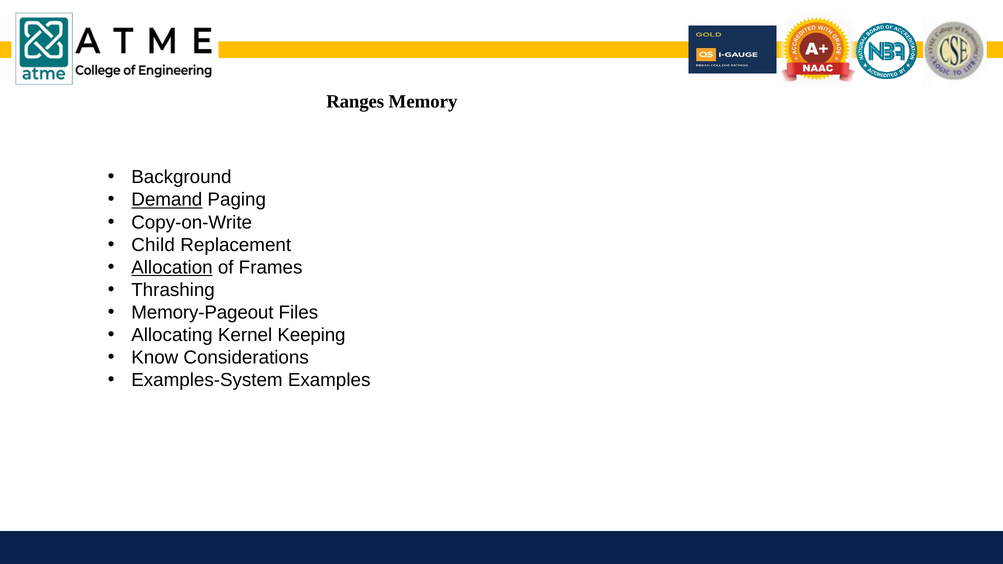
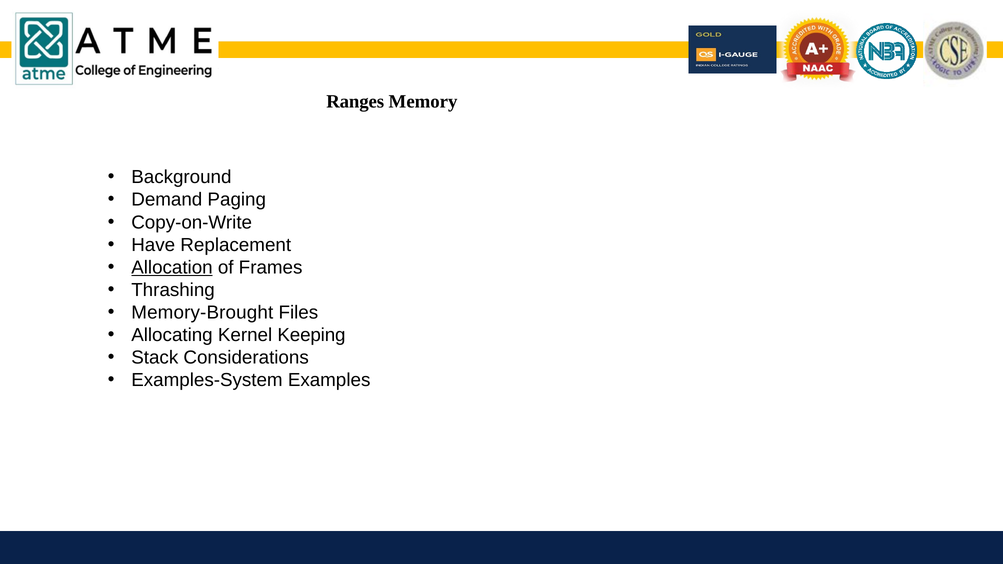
Demand underline: present -> none
Child: Child -> Have
Memory-Pageout: Memory-Pageout -> Memory-Brought
Know: Know -> Stack
